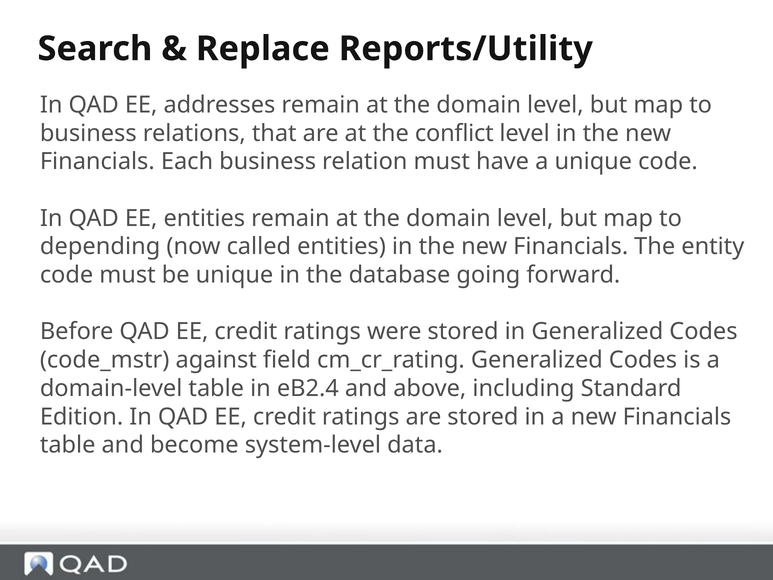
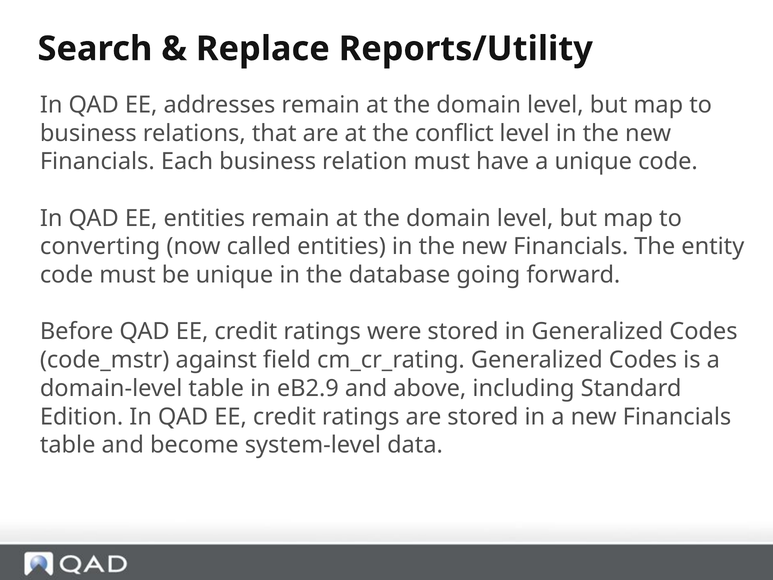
depending: depending -> converting
eB2.4: eB2.4 -> eB2.9
